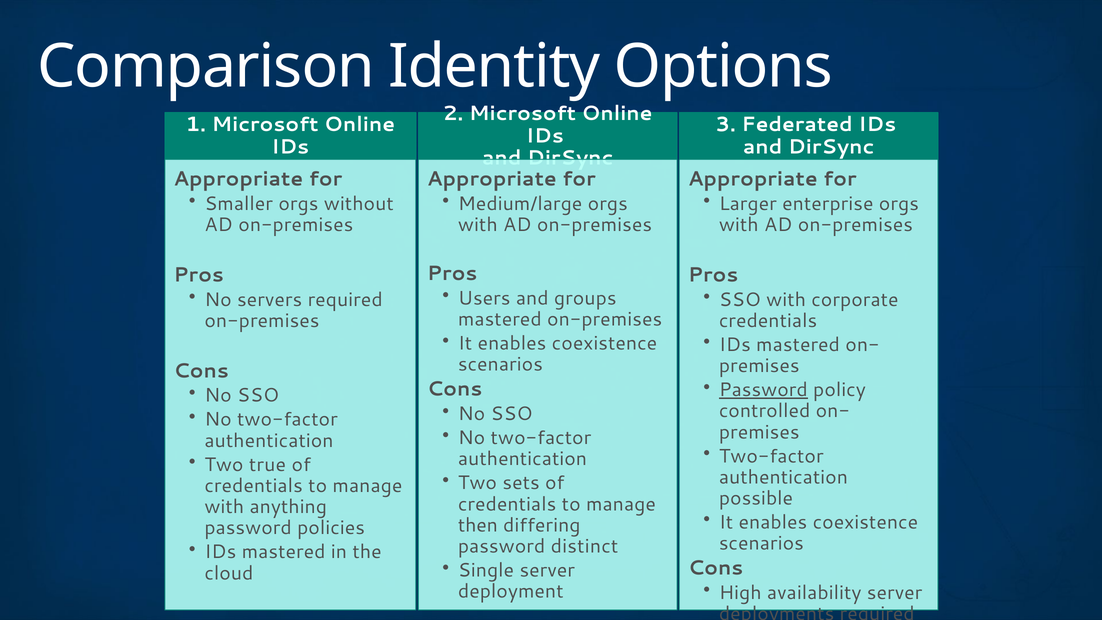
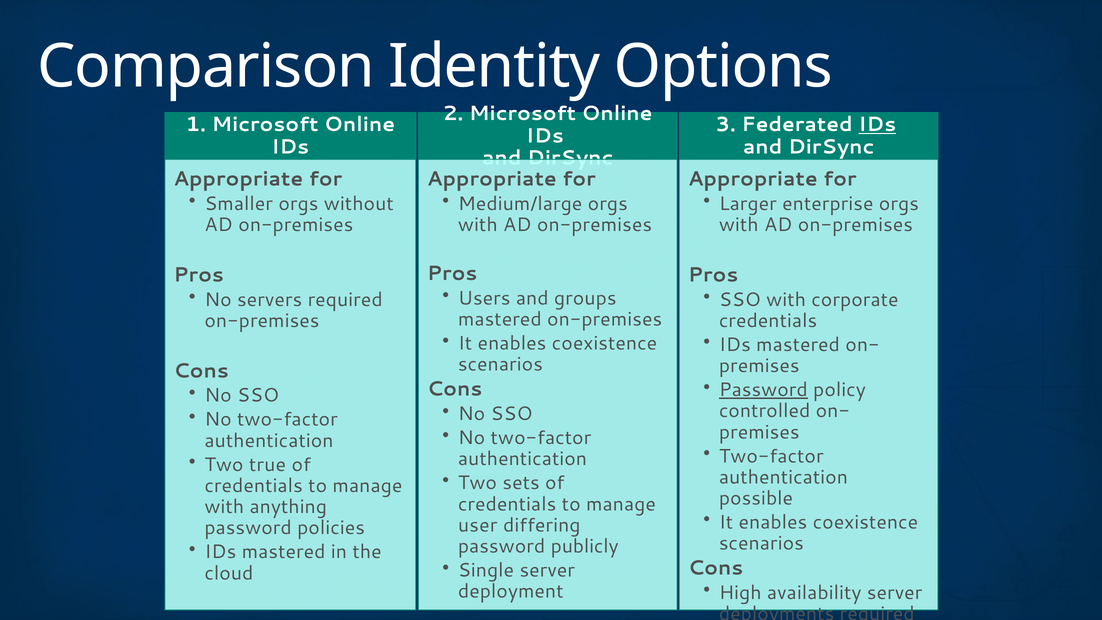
IDs at (877, 125) underline: none -> present
then: then -> user
distinct: distinct -> publicly
